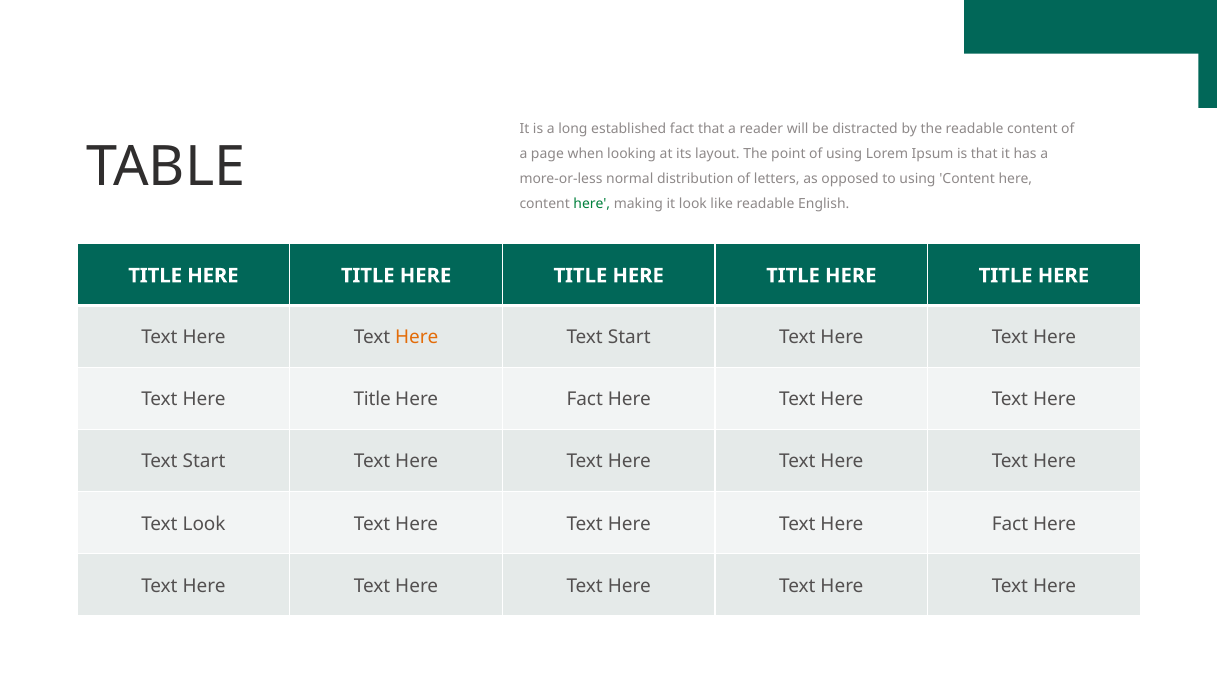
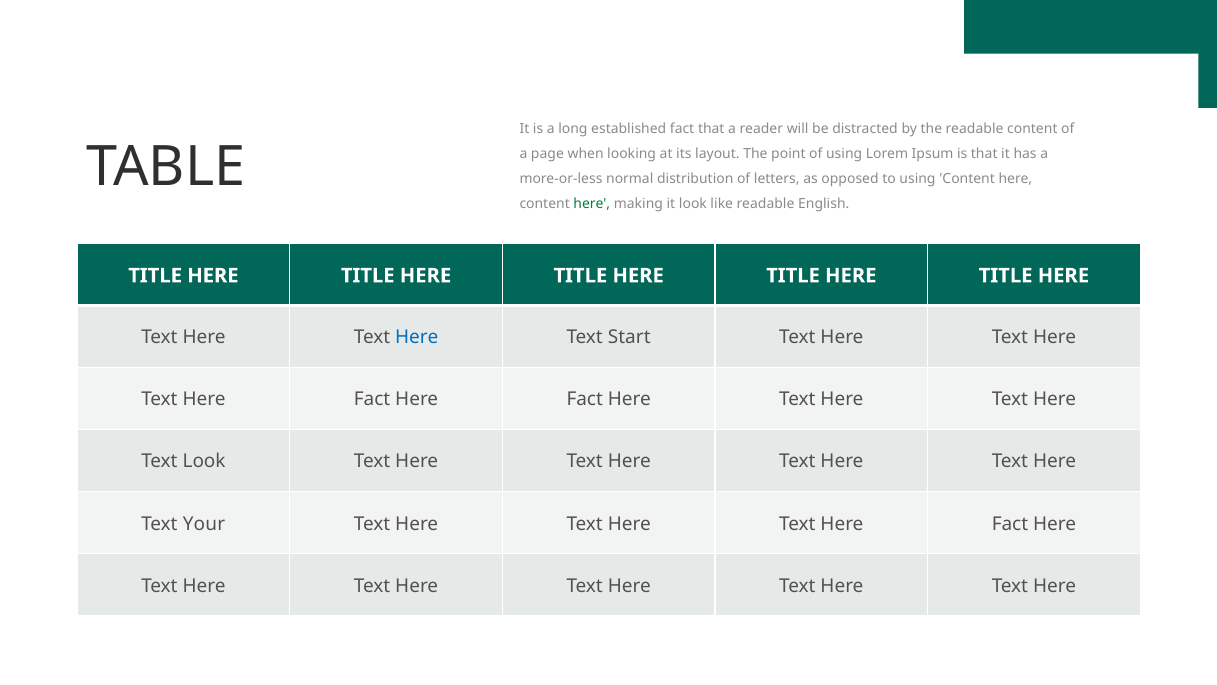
Here at (417, 337) colour: orange -> blue
Title at (372, 399): Title -> Fact
Start at (204, 461): Start -> Look
Text Look: Look -> Your
